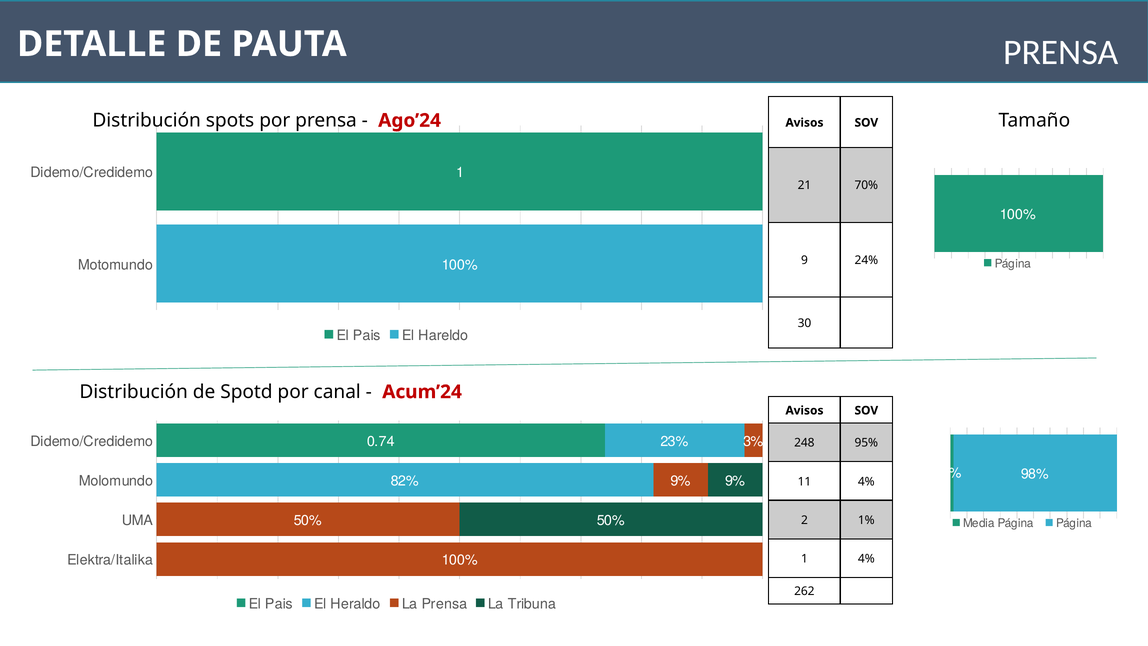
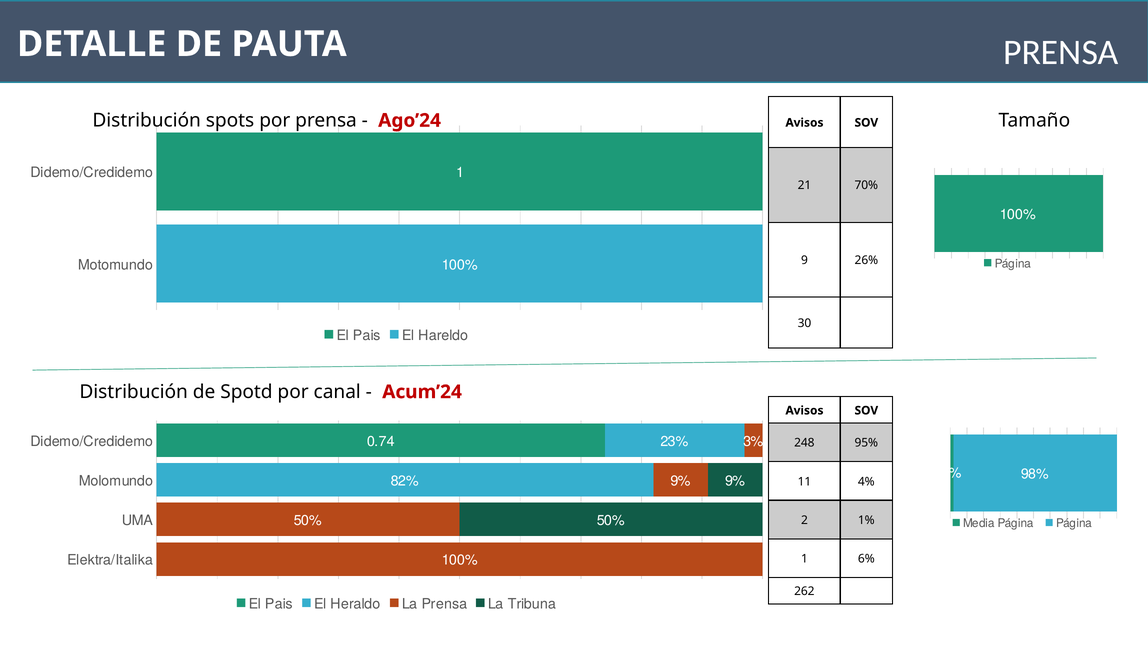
24%: 24% -> 26%
1 4%: 4% -> 6%
